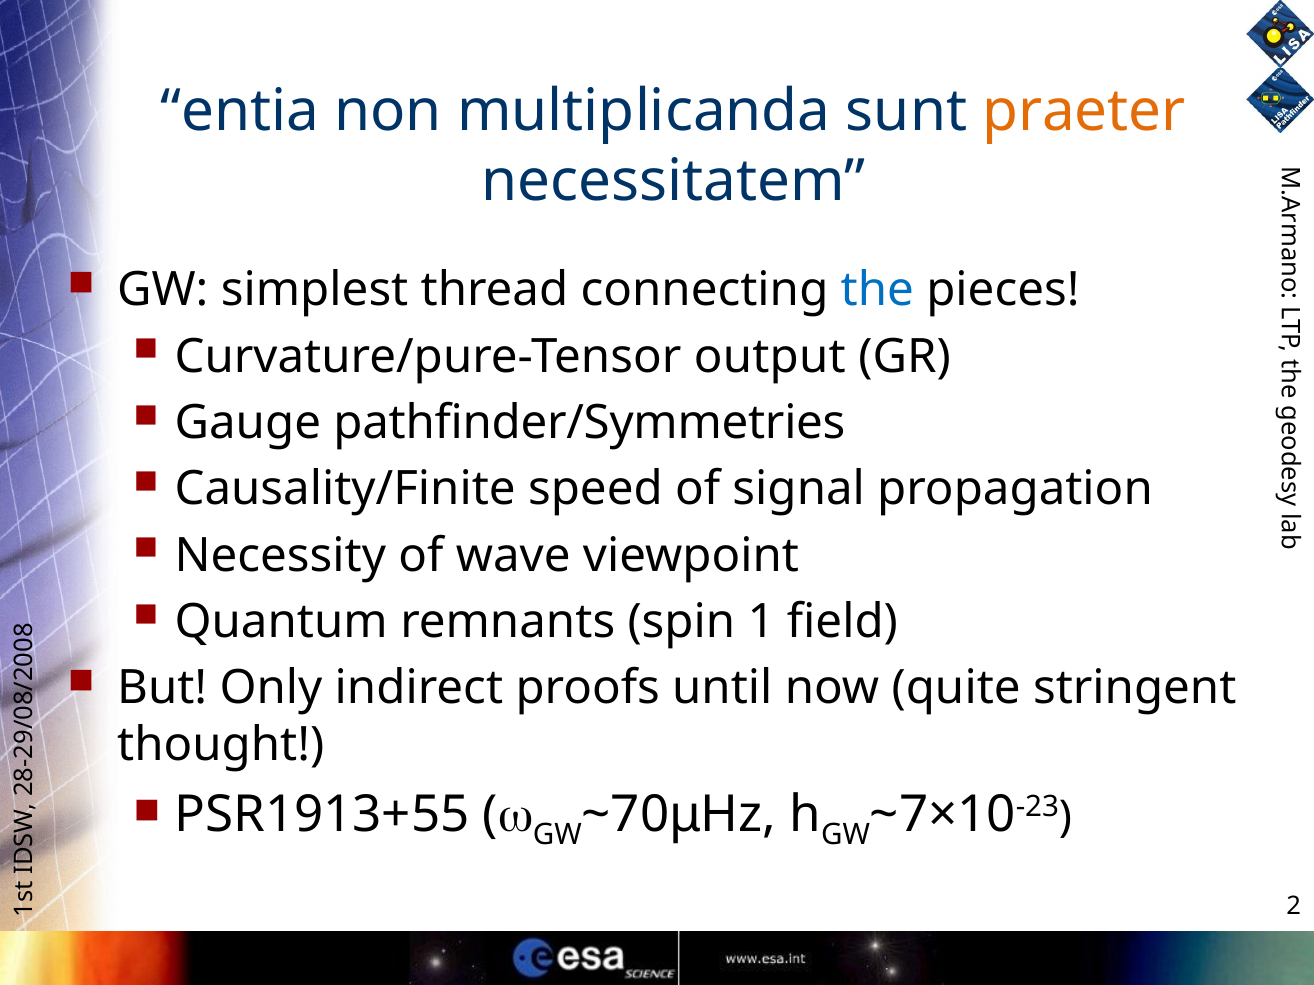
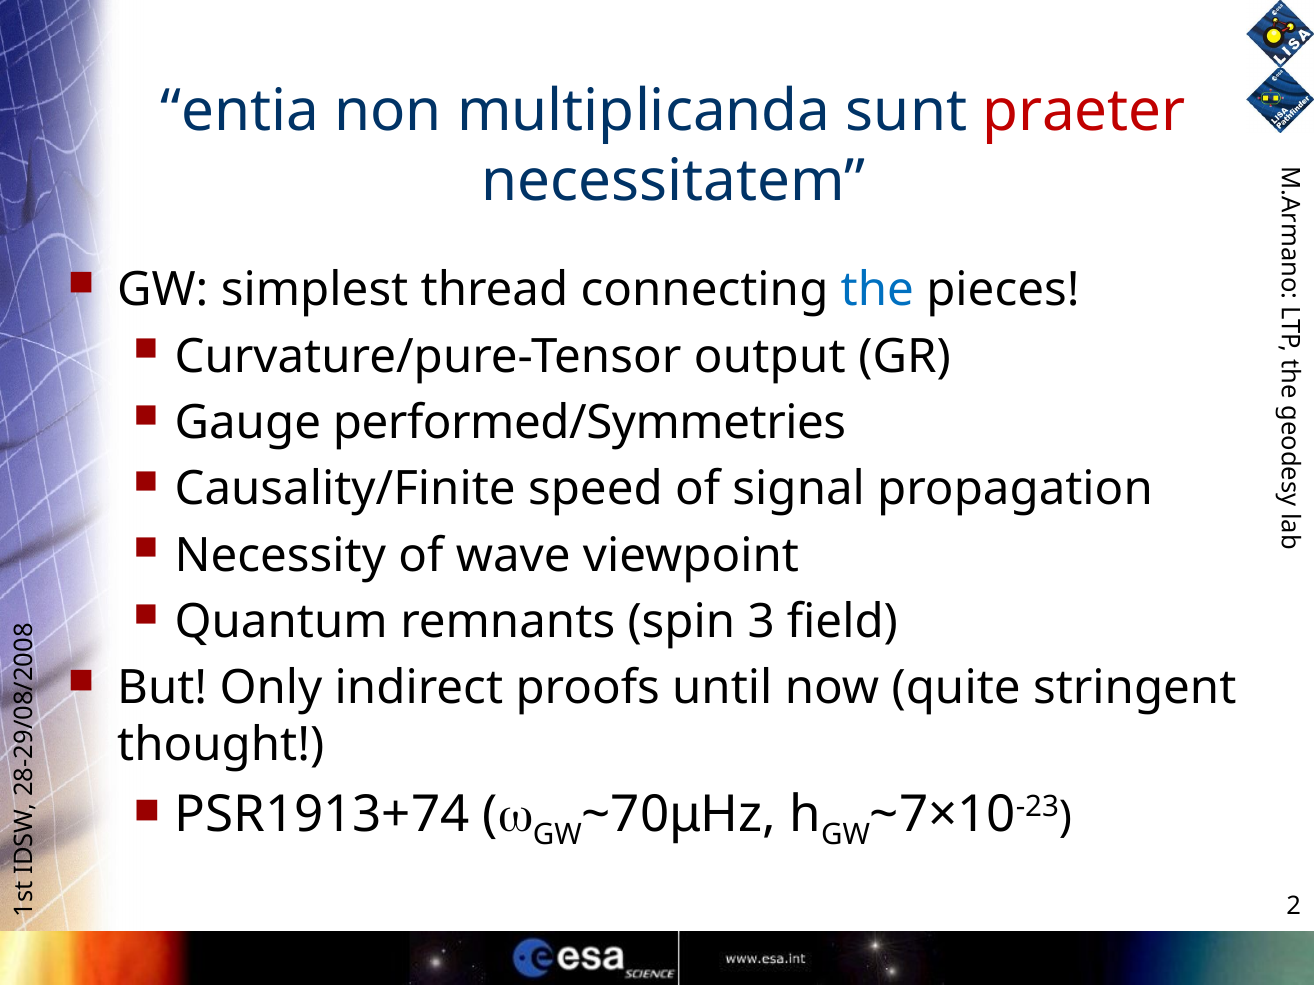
praeter colour: orange -> red
pathfinder/Symmetries: pathfinder/Symmetries -> performed/Symmetries
spin 1: 1 -> 3
PSR1913+55: PSR1913+55 -> PSR1913+74
